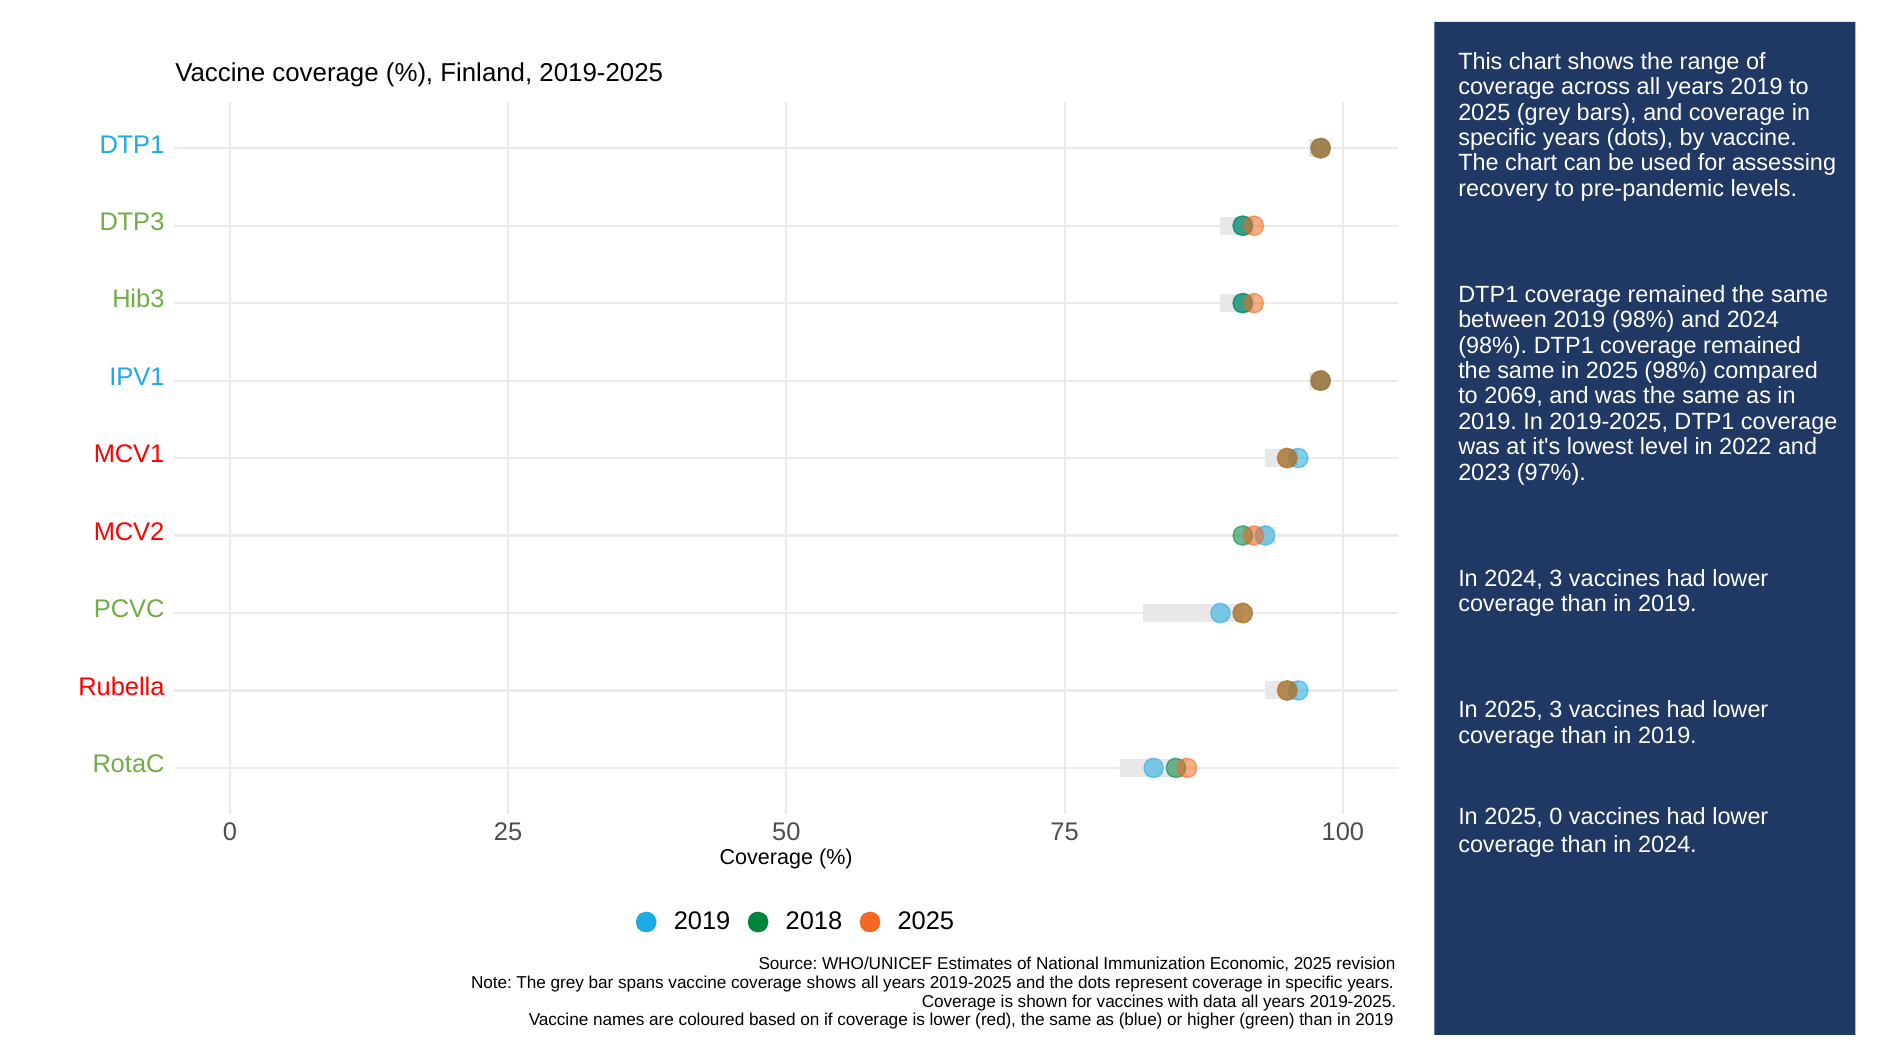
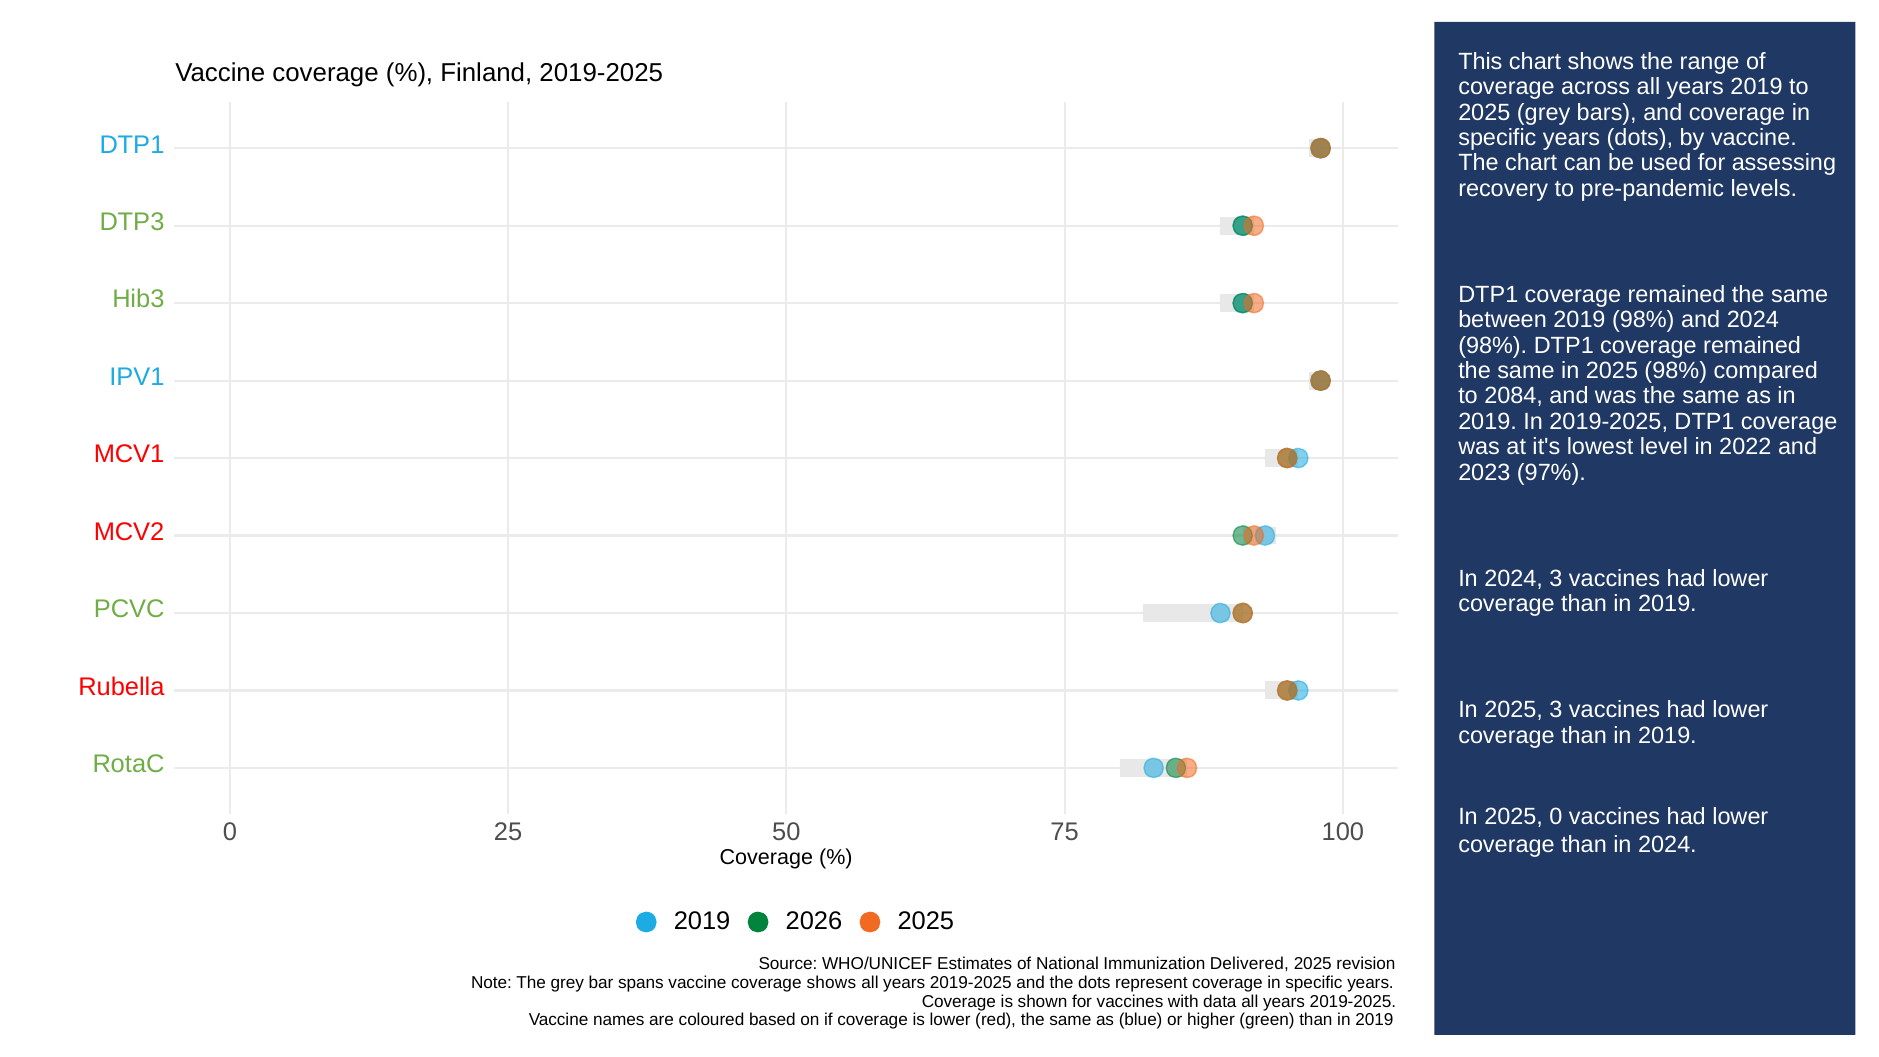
2069: 2069 -> 2084
2018: 2018 -> 2026
Economic: Economic -> Delivered
